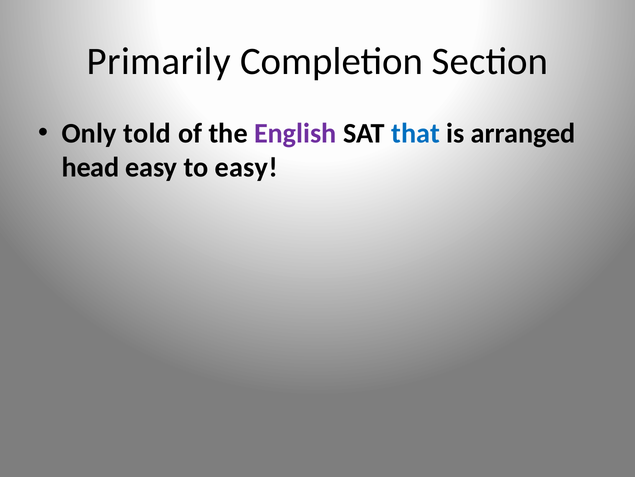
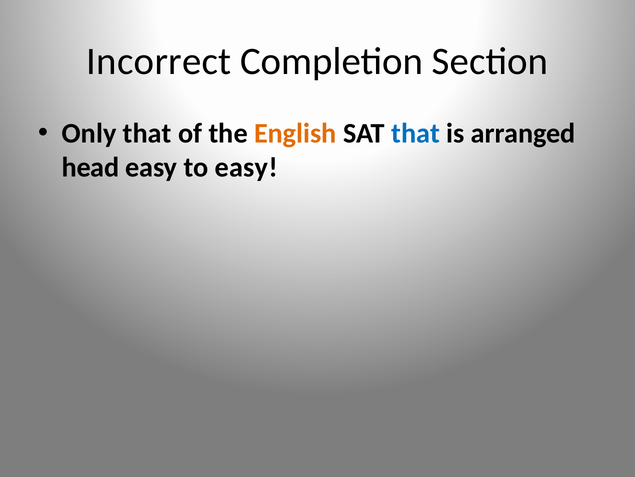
Primarily: Primarily -> Incorrect
Only told: told -> that
English colour: purple -> orange
